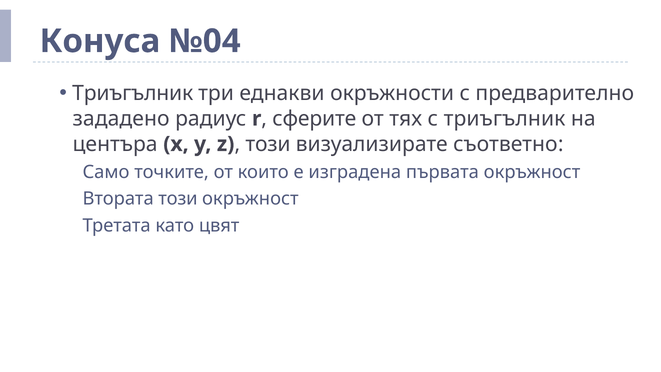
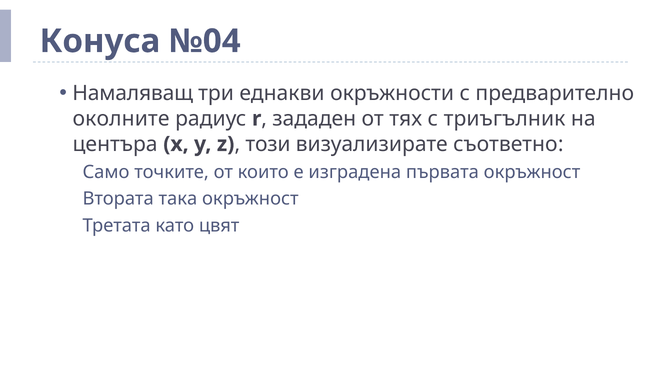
Триъгълник at (133, 93): Триъгълник -> Намаляващ
зададено: зададено -> околните
сферите: сферите -> зададен
Втората този: този -> така
